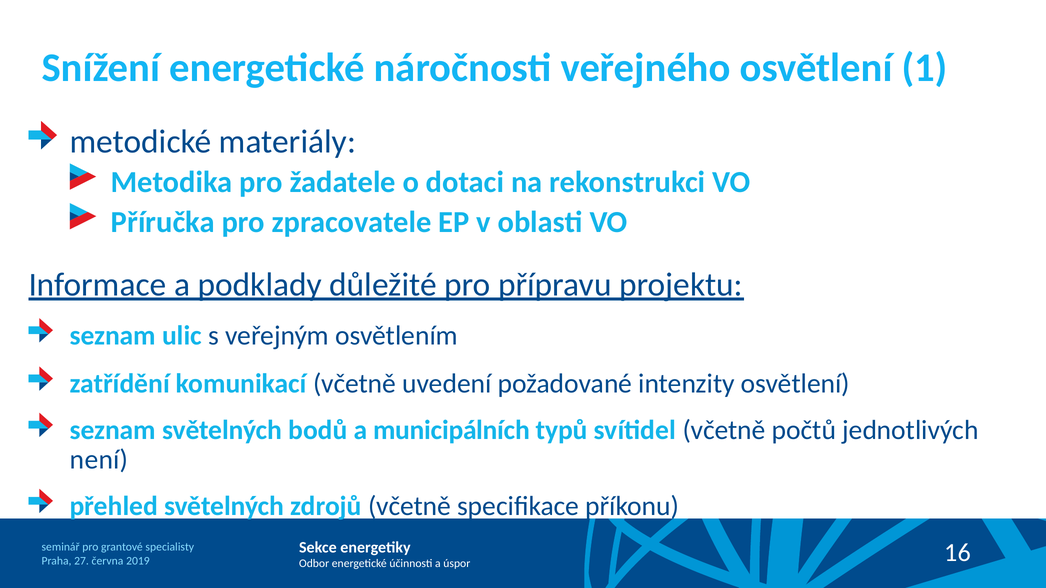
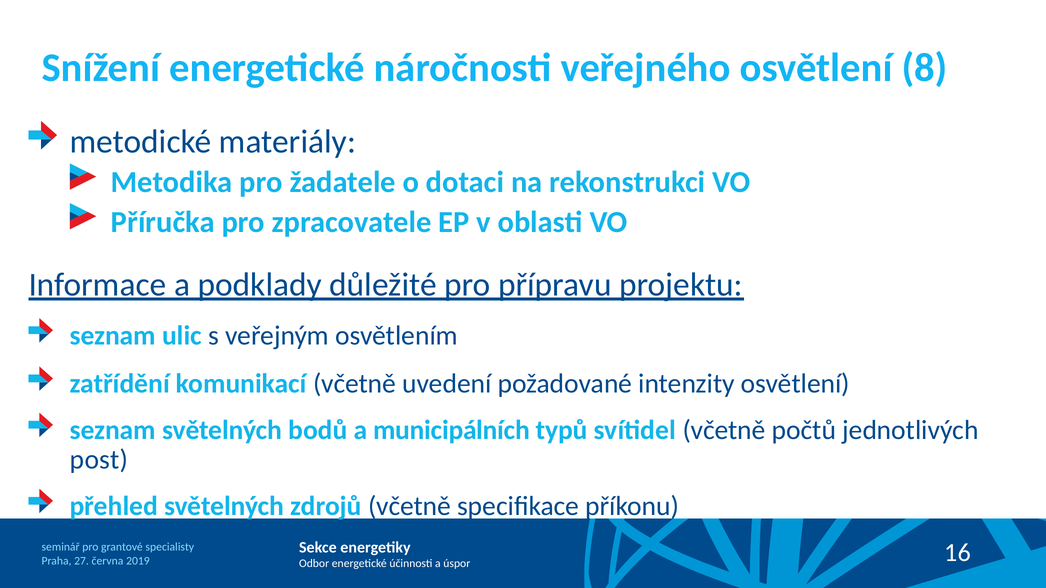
1: 1 -> 8
není: není -> post
